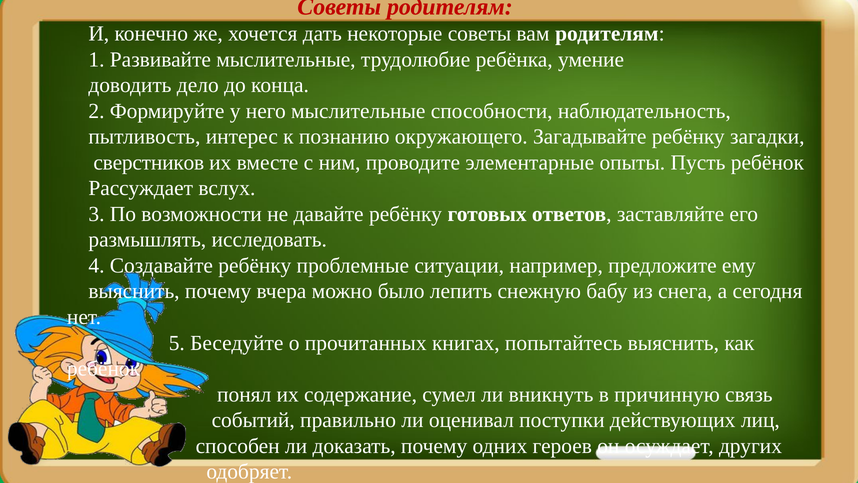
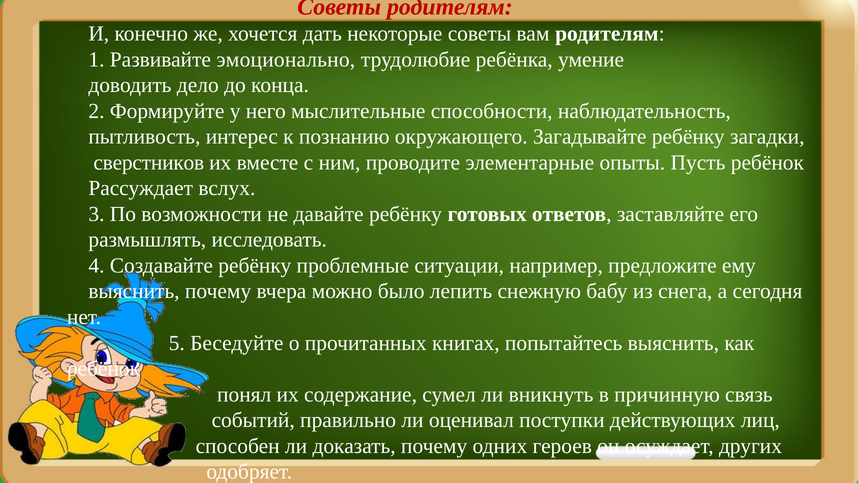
Развивайте мыслительные: мыслительные -> эмоционально
